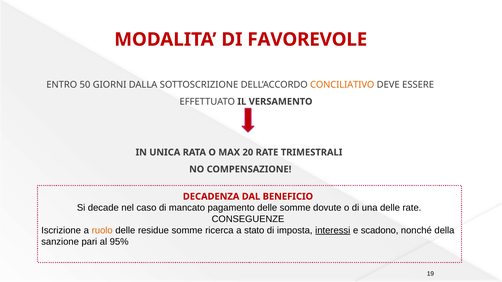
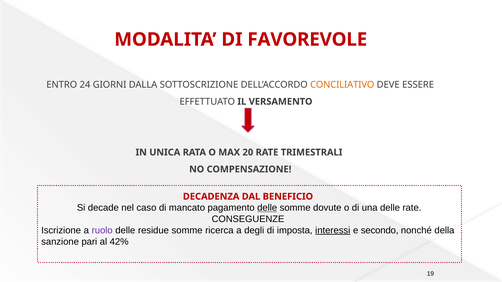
50: 50 -> 24
delle at (267, 208) underline: none -> present
ruolo colour: orange -> purple
stato: stato -> degli
scadono: scadono -> secondo
95%: 95% -> 42%
